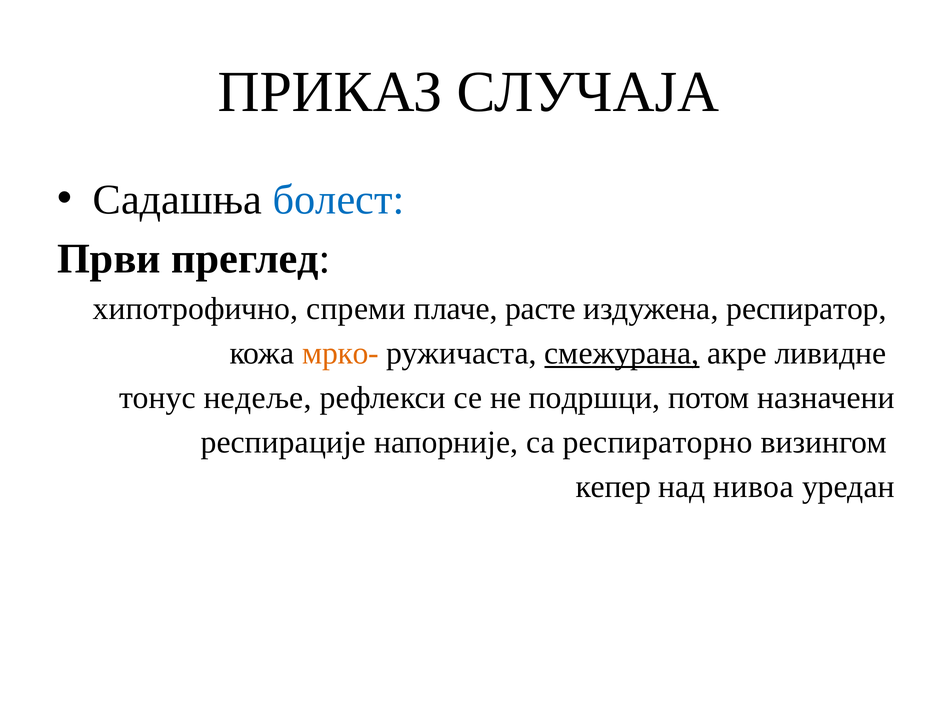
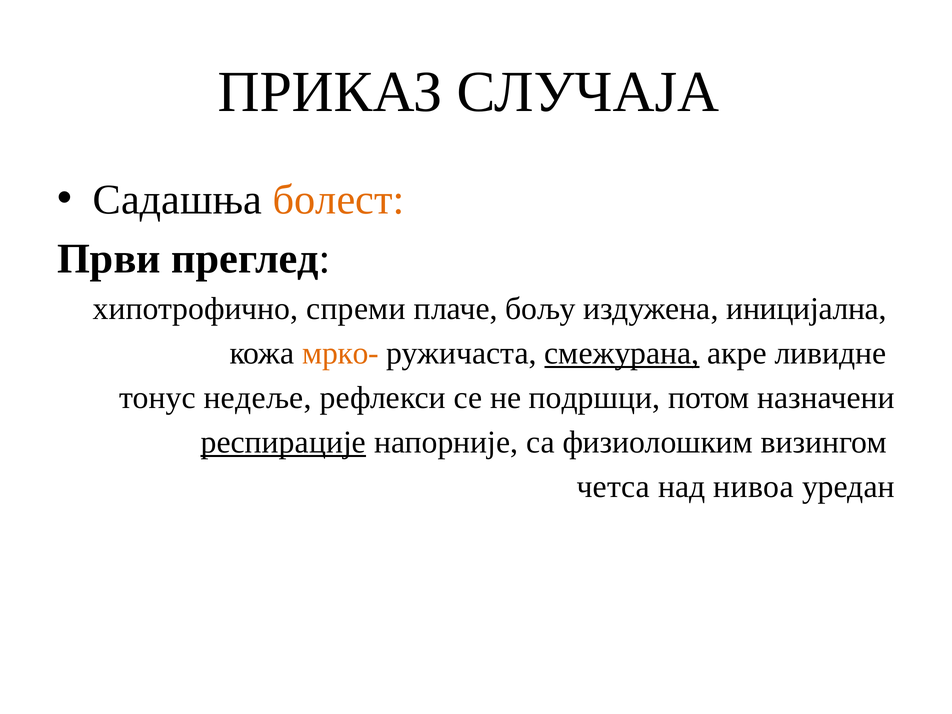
болест colour: blue -> orange
расте: расте -> бољу
респиратор: респиратор -> иницијална
респирације underline: none -> present
респираторно: респираторно -> физиолошким
кепер: кепер -> четса
